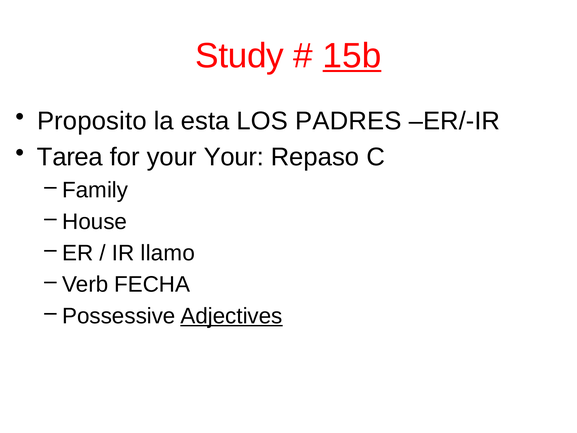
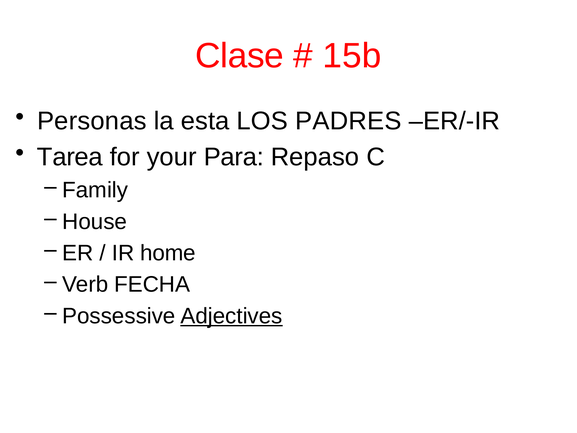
Study: Study -> Clase
15b underline: present -> none
Proposito: Proposito -> Personas
your Your: Your -> Para
llamo: llamo -> home
